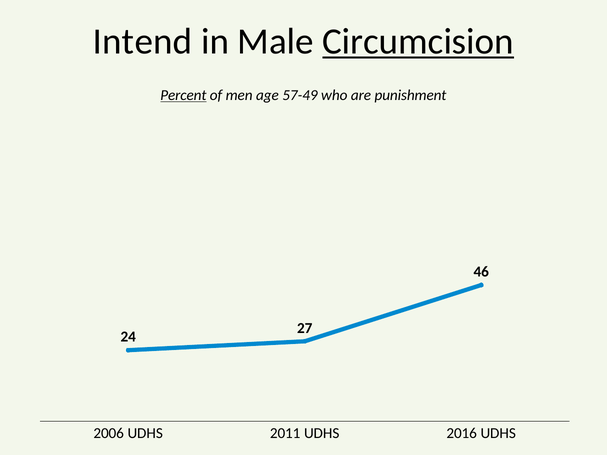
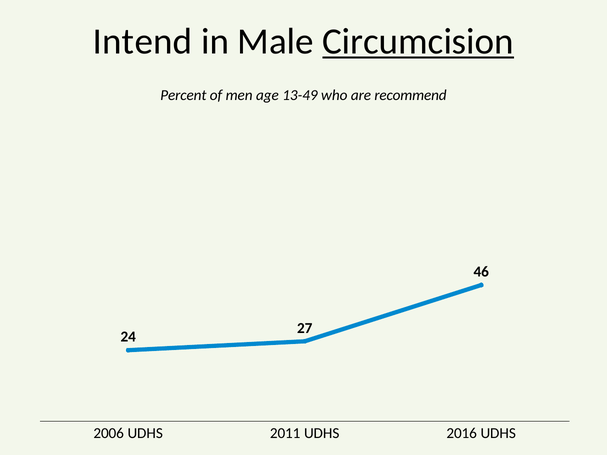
Percent underline: present -> none
57-49: 57-49 -> 13-49
punishment: punishment -> recommend
